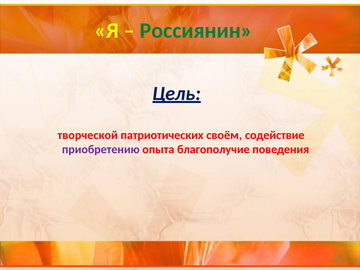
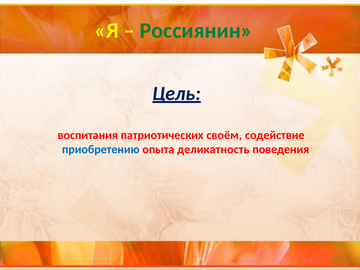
творческой: творческой -> воспитания
приобретению colour: purple -> blue
благополучие: благополучие -> деликатность
